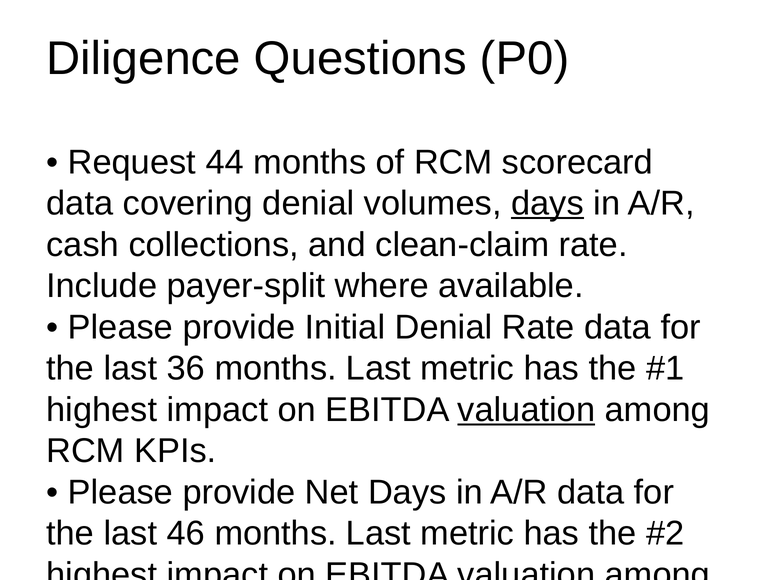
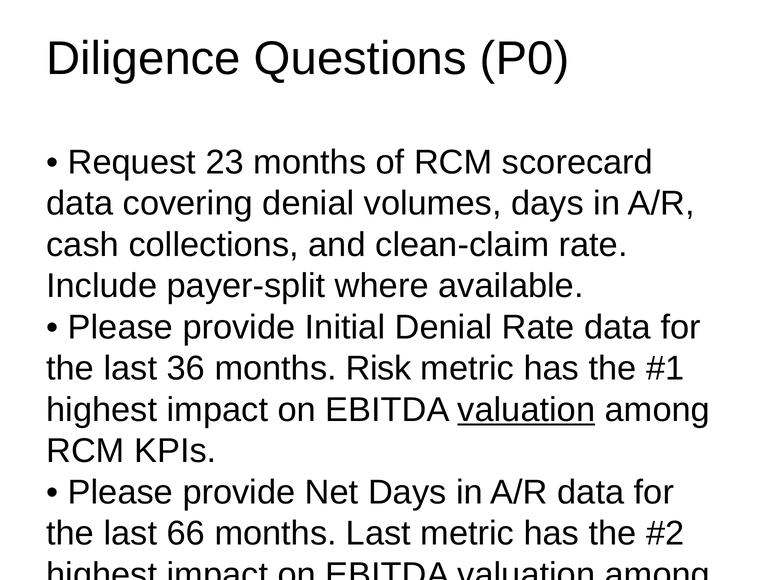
44: 44 -> 23
days at (547, 204) underline: present -> none
36 months Last: Last -> Risk
46: 46 -> 66
